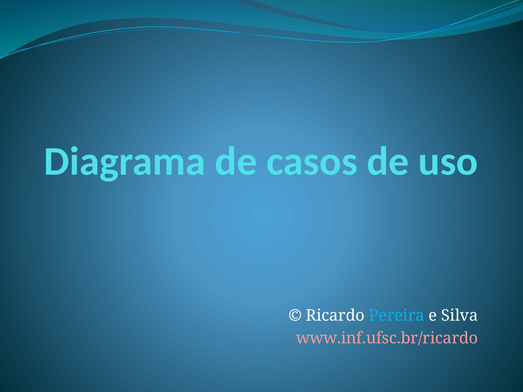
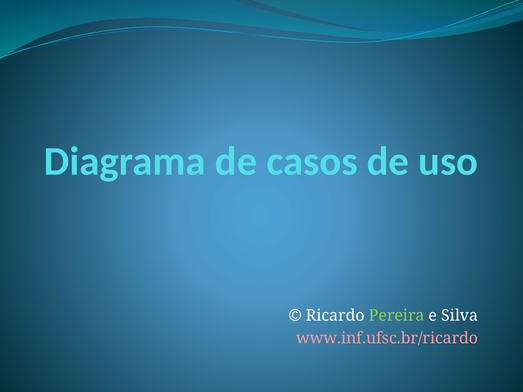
Pereira colour: light blue -> light green
